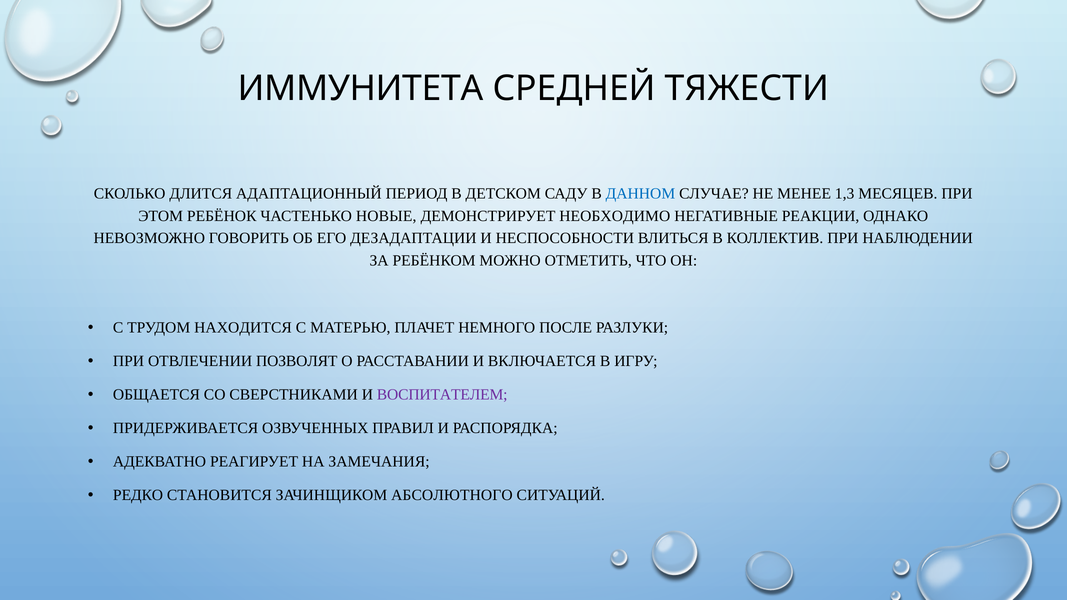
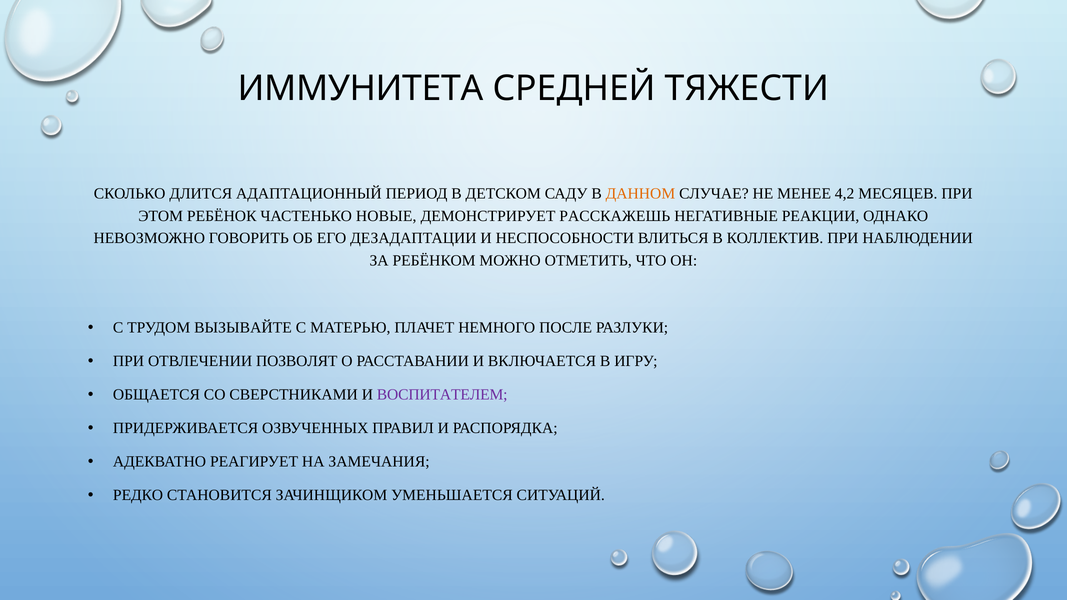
ДАННОМ colour: blue -> orange
1,3: 1,3 -> 4,2
НЕОБХОДИМО: НЕОБХОДИМО -> РАССКАЖЕШЬ
НАХОДИТСЯ: НАХОДИТСЯ -> ВЫЗЫВАЙТЕ
АБСОЛЮТНОГО: АБСОЛЮТНОГО -> УМЕНЬШАЕТСЯ
